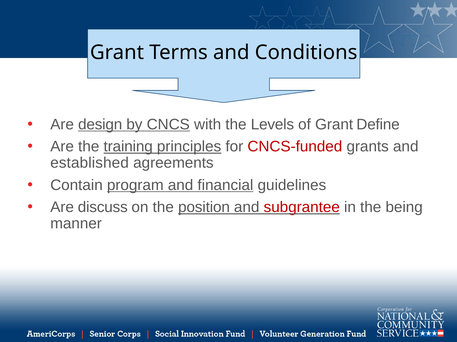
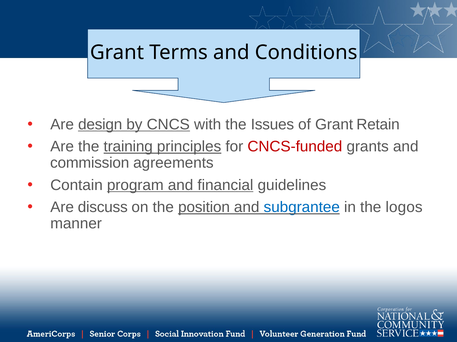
Levels: Levels -> Issues
Define: Define -> Retain
established: established -> commission
subgrantee colour: red -> blue
being: being -> logos
